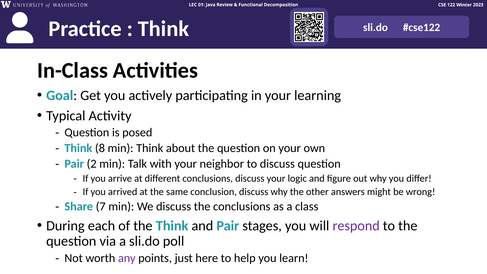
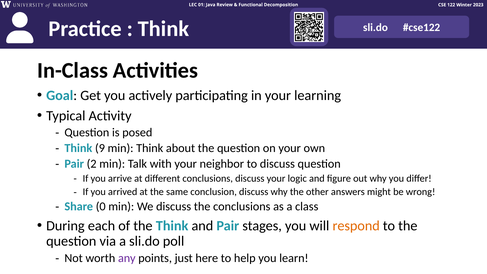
8: 8 -> 9
7: 7 -> 0
respond colour: purple -> orange
